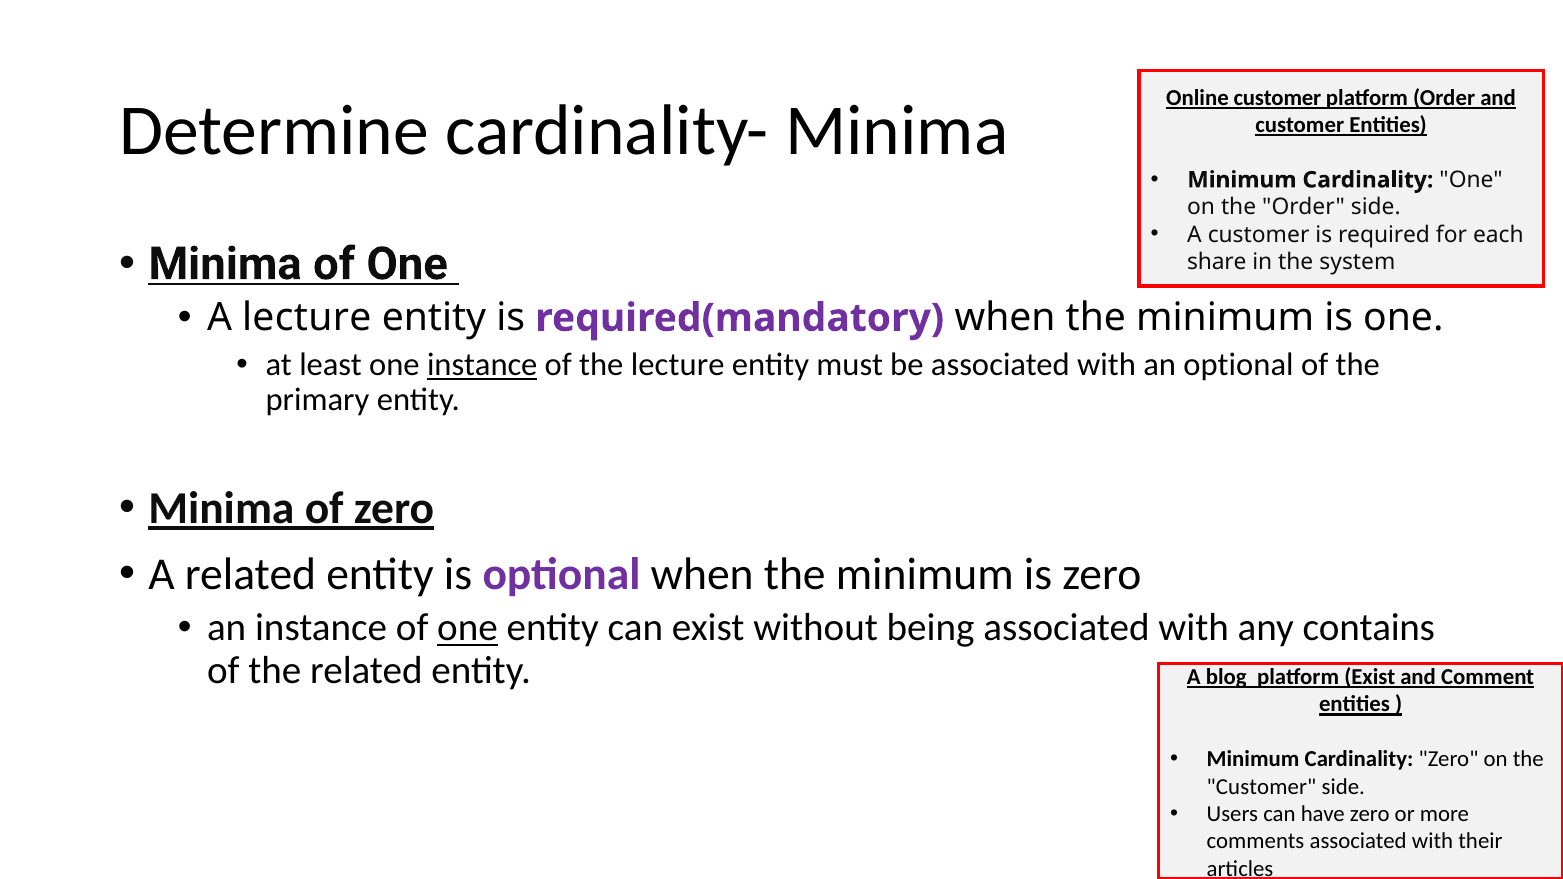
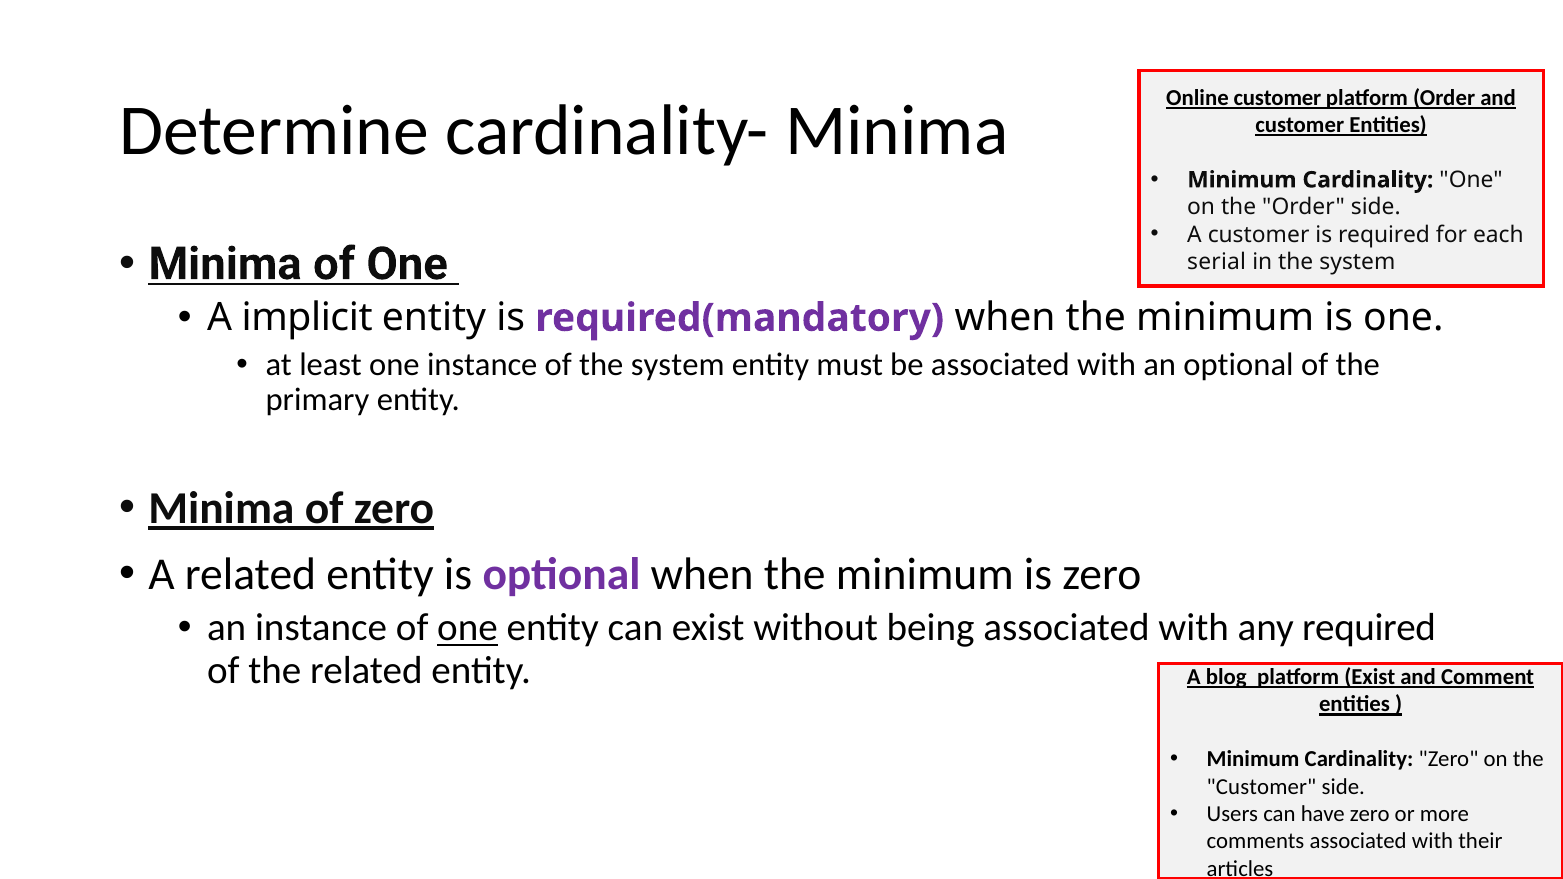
share: share -> serial
A lecture: lecture -> implicit
instance at (482, 365) underline: present -> none
of the lecture: lecture -> system
any contains: contains -> required
